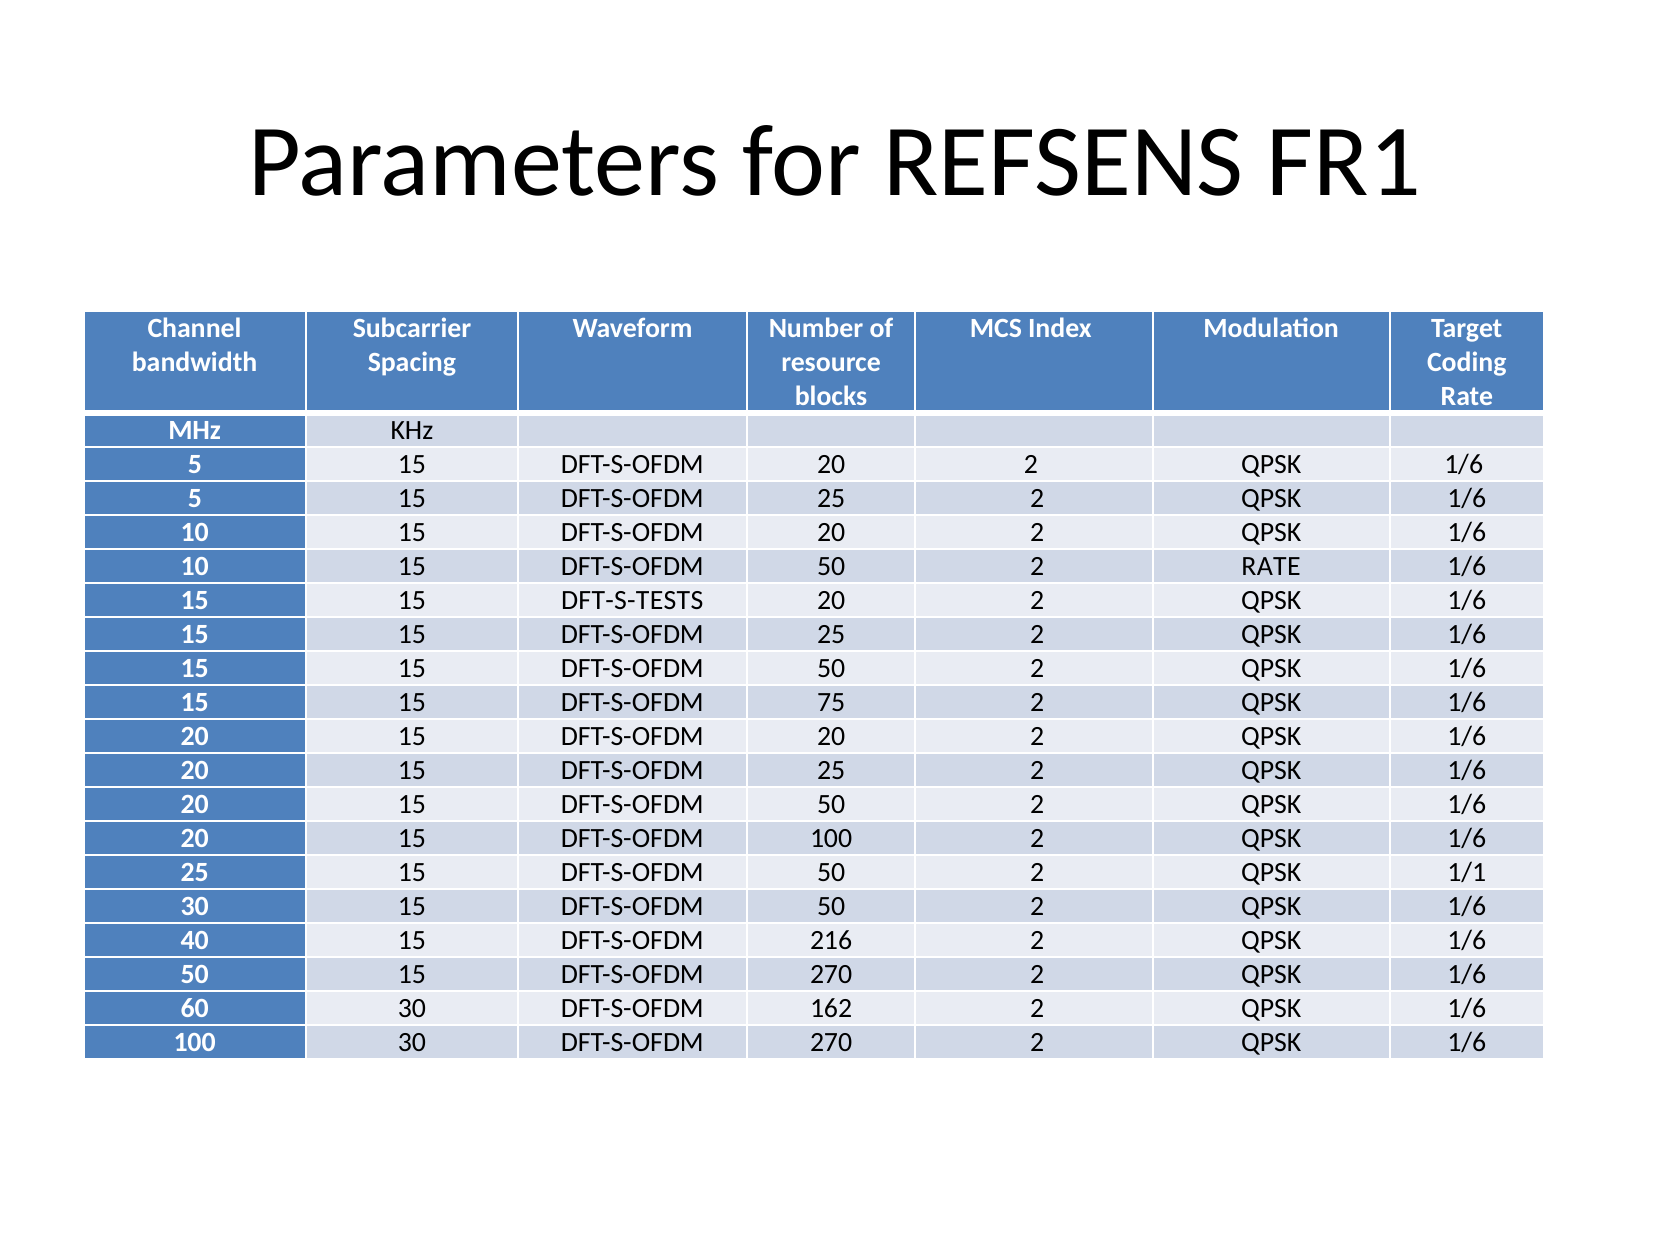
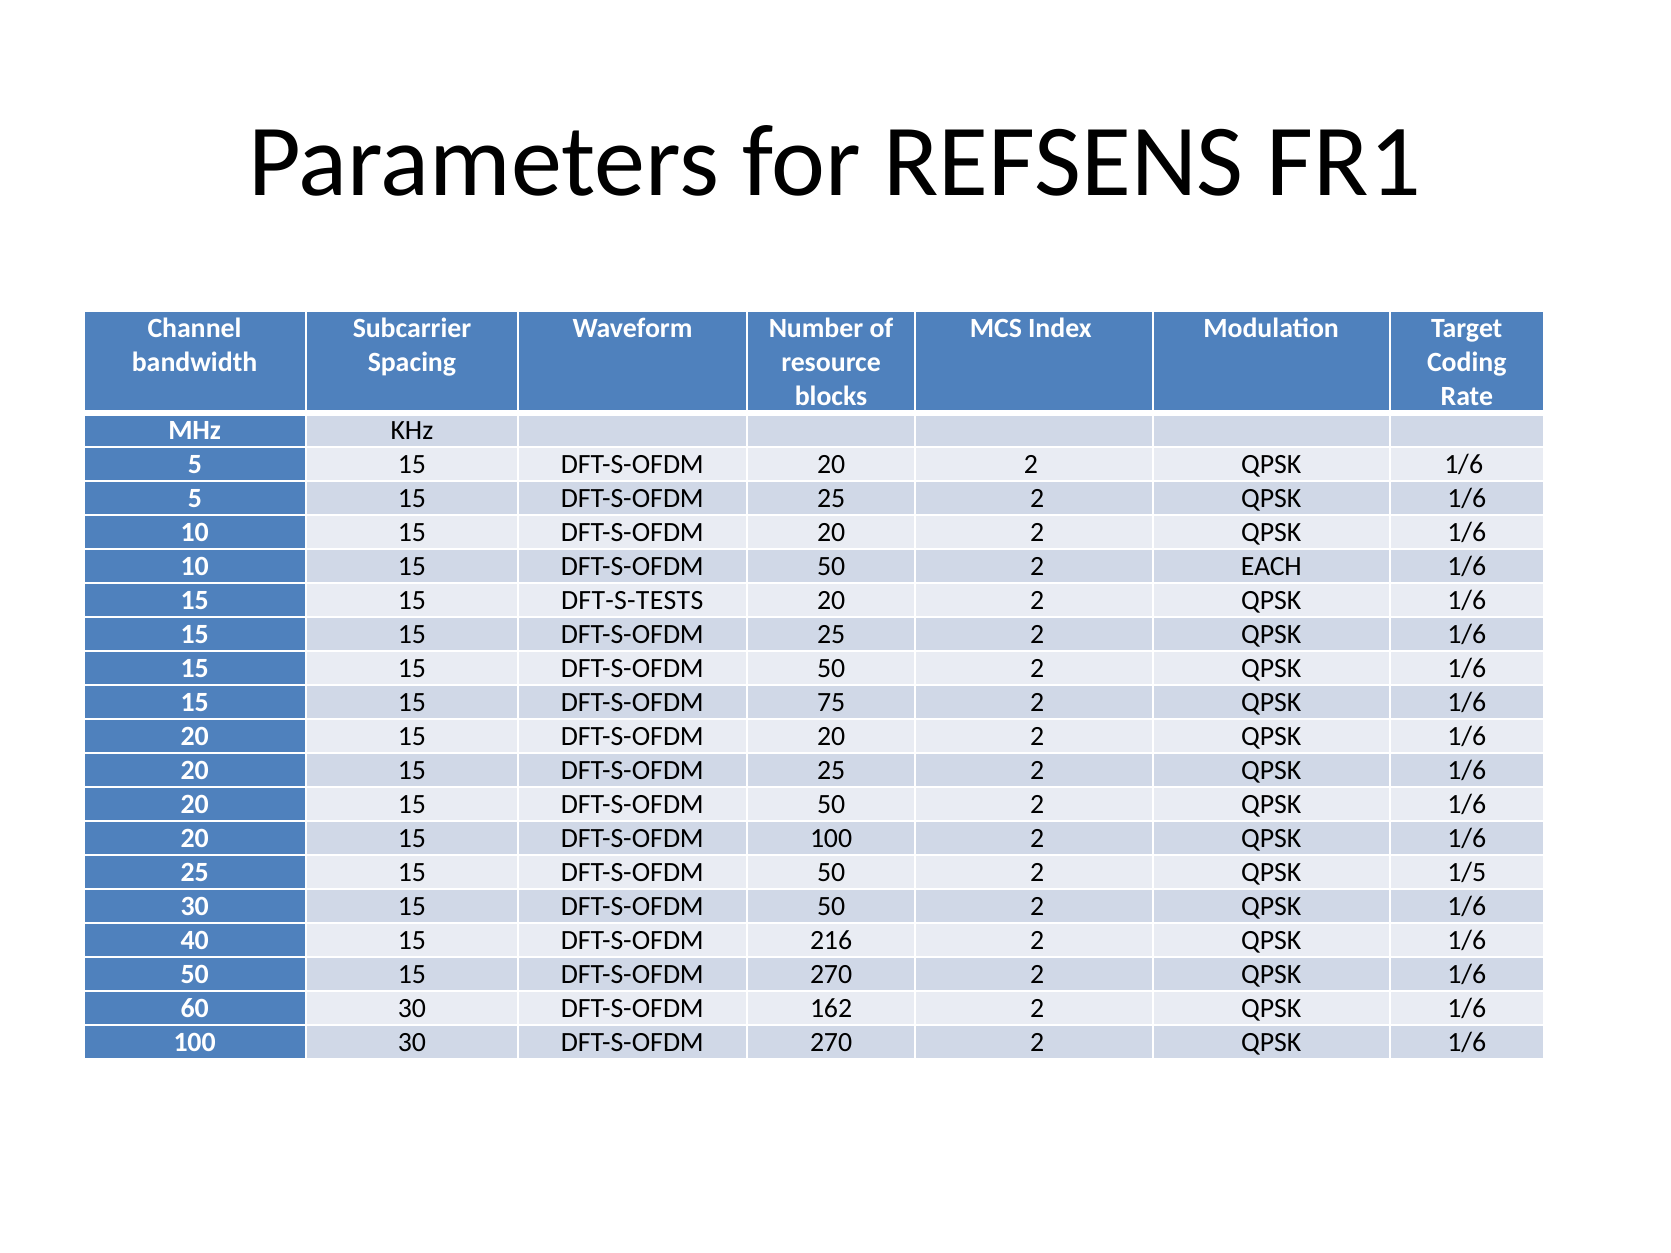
2 RATE: RATE -> EACH
1/1: 1/1 -> 1/5
